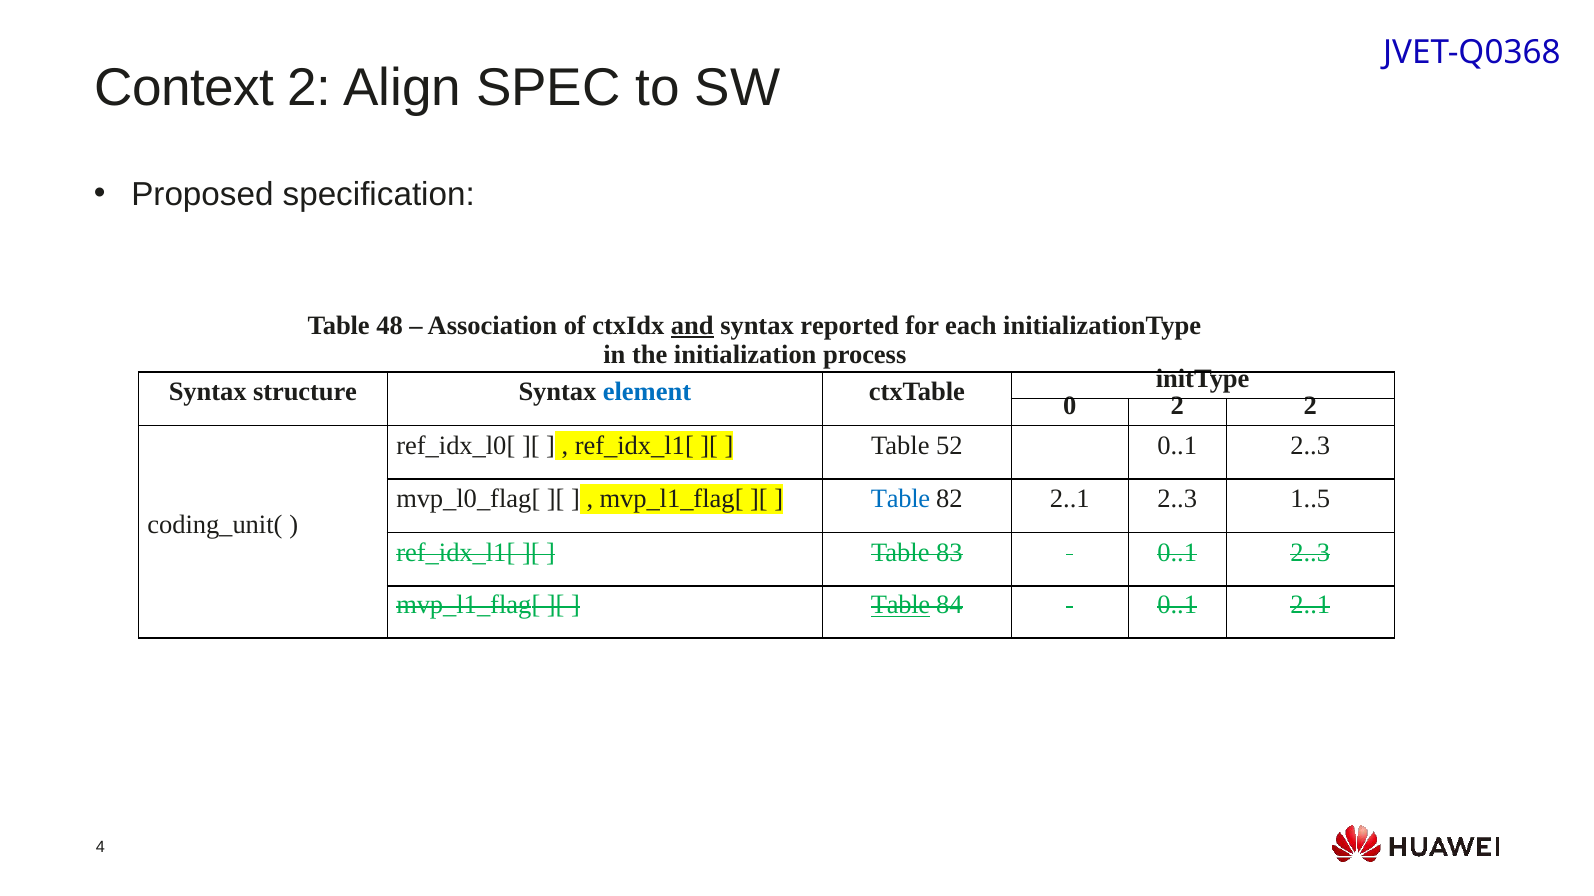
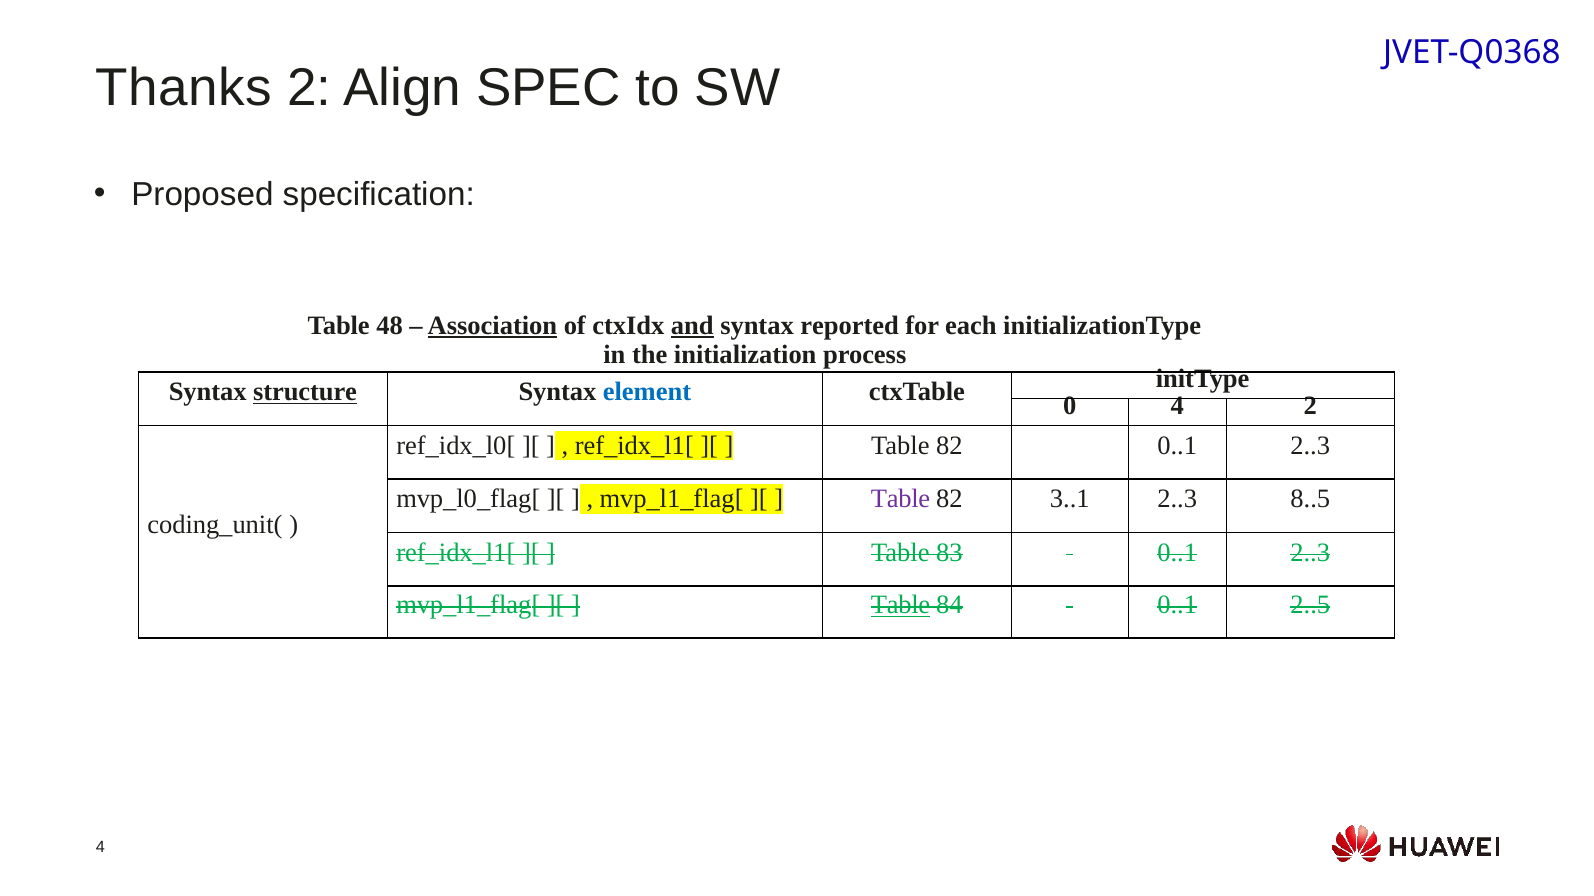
Context: Context -> Thanks
Association underline: none -> present
structure underline: none -> present
0 2: 2 -> 4
52 at (949, 446): 52 -> 82
Table at (901, 499) colour: blue -> purple
82 2..1: 2..1 -> 3..1
1..5: 1..5 -> 8..5
0..1 2..1: 2..1 -> 2..5
